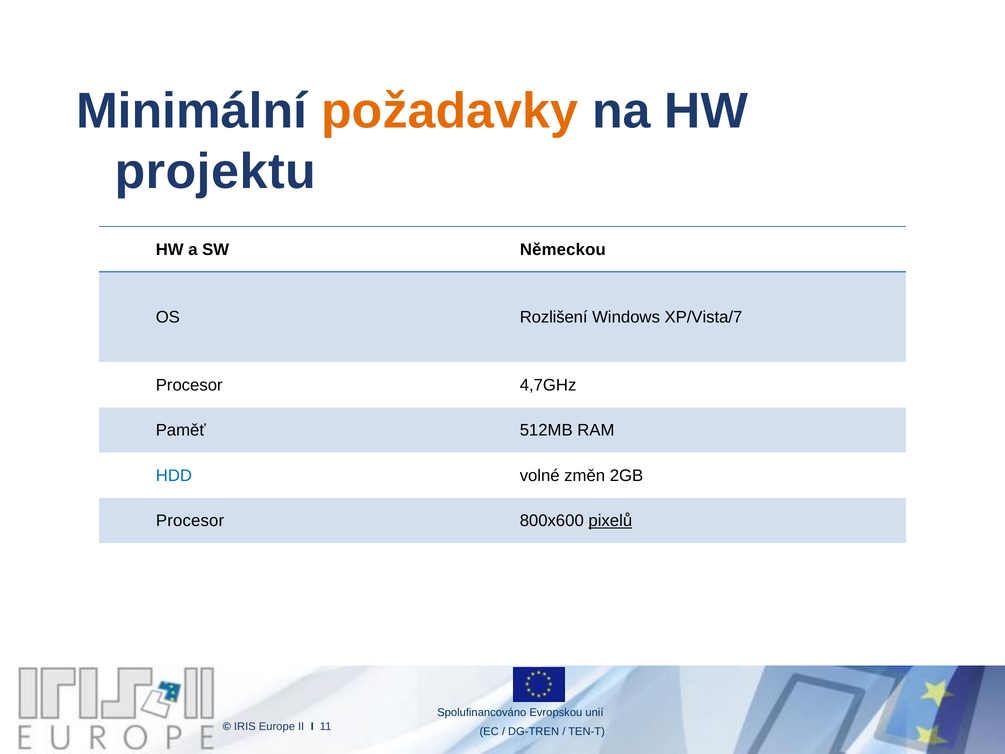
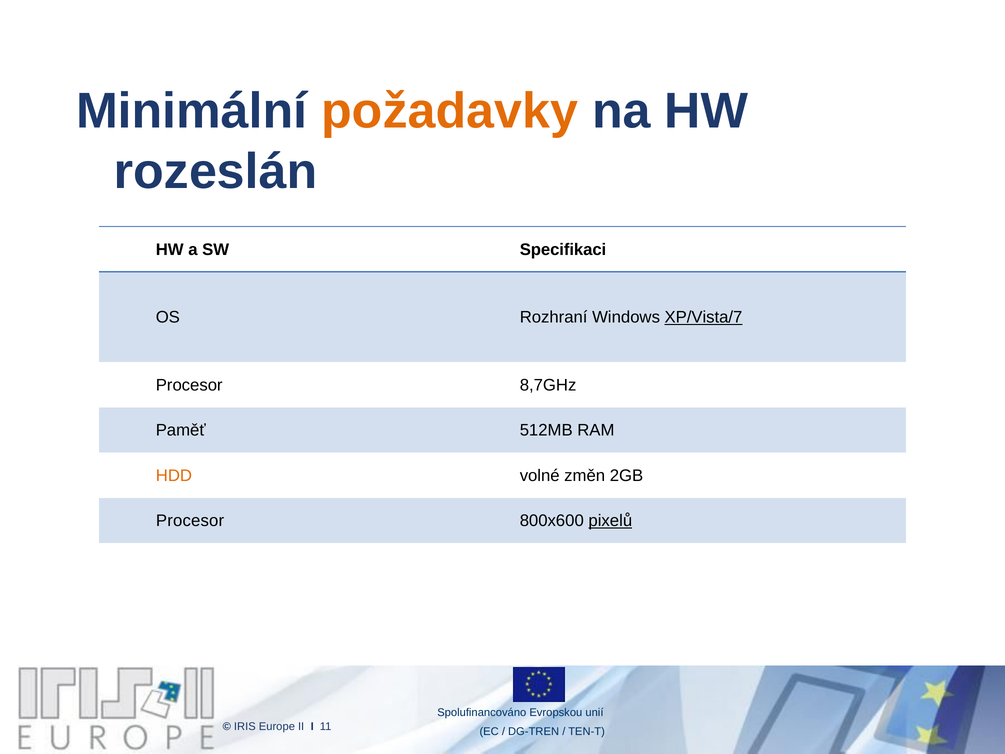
projektu: projektu -> rozeslán
Německou: Německou -> Specifikaci
Rozlišení: Rozlišení -> Rozhraní
XP/Vista/7 underline: none -> present
4,7GHz: 4,7GHz -> 8,7GHz
HDD colour: blue -> orange
